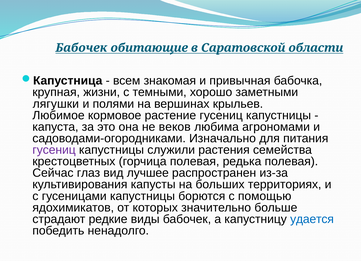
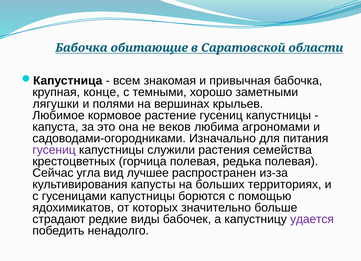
Бабочек at (81, 48): Бабочек -> Бабочка
жизни: жизни -> конце
глаз: глаз -> угла
удается colour: blue -> purple
